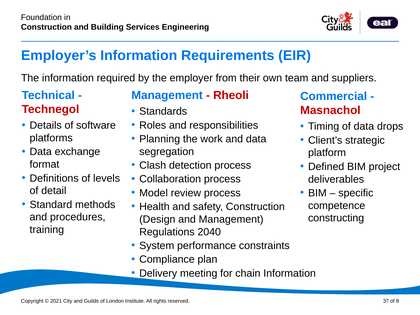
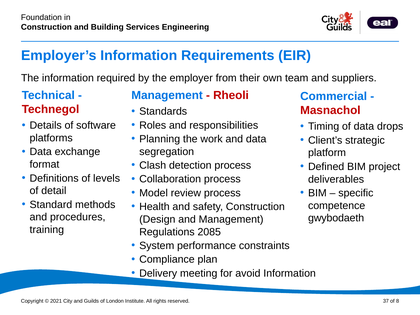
constructing: constructing -> gwybodaeth
2040: 2040 -> 2085
chain: chain -> avoid
